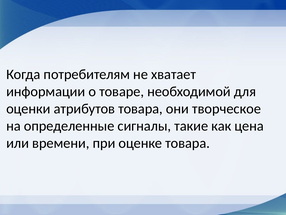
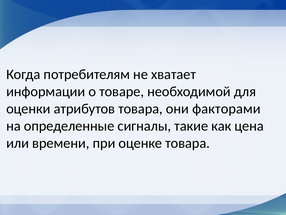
творческое: творческое -> факторами
